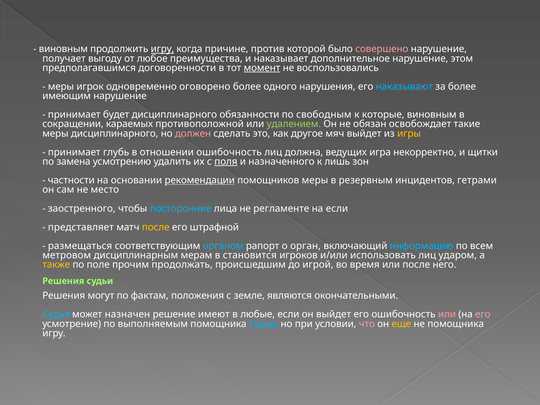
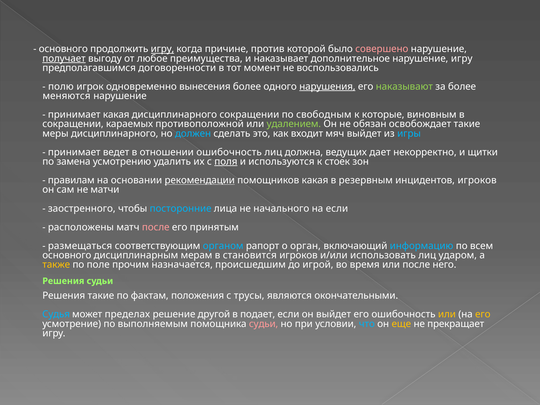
виновным at (63, 49): виновным -> основного
получает underline: none -> present
нарушение этом: этом -> игру
момент underline: present -> none
меры at (61, 87): меры -> полю
оговорено: оговорено -> вынесения
нарушения underline: none -> present
наказывают colour: light blue -> light green
имеющим: имеющим -> меняются
принимает будет: будет -> какая
дисциплинарного обязанности: обязанности -> сокращении
должен colour: pink -> light blue
другое: другое -> входит
игры colour: yellow -> light blue
глубь: глубь -> ведет
игра: игра -> дает
назначенного: назначенного -> используются
лишь: лишь -> стоек
частности: частности -> правилам
помощников меры: меры -> какая
инцидентов гетрами: гетрами -> игроков
место: место -> матчи
регламенте: регламенте -> начального
представляет: представляет -> расположены
после at (156, 227) colour: yellow -> pink
штрафной: штрафной -> принятым
метровом at (67, 255): метровом -> основного
продолжать: продолжать -> назначается
Решения могут: могут -> такие
земле: земле -> трусы
назначен: назначен -> пределах
имеют: имеют -> другой
любые: любые -> подает
или at (447, 314) colour: pink -> yellow
его at (483, 314) colour: pink -> yellow
судьи at (264, 324) colour: light blue -> pink
что colour: pink -> light blue
не помощника: помощника -> прекращает
